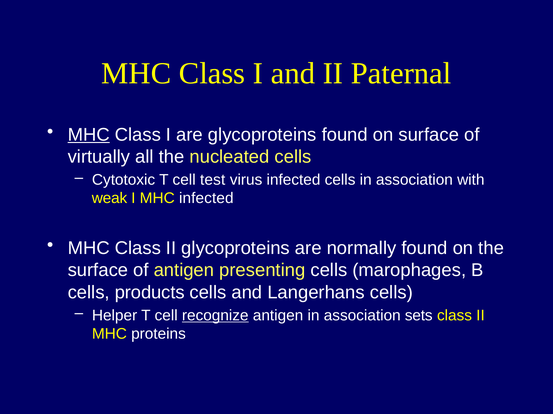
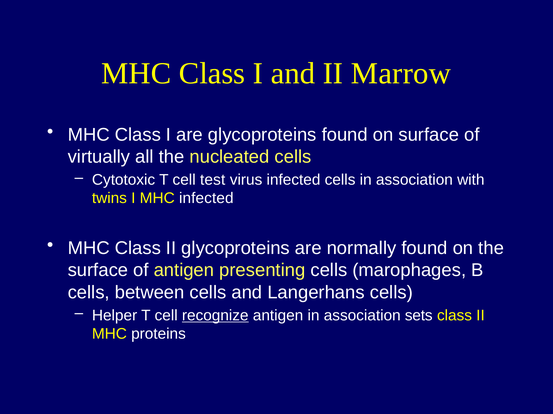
Paternal: Paternal -> Marrow
MHC at (89, 135) underline: present -> none
weak: weak -> twins
products: products -> between
